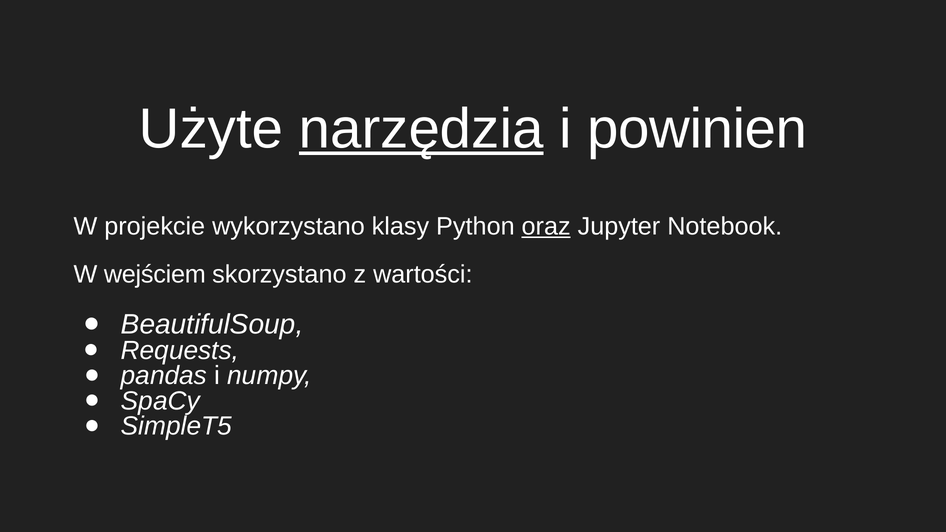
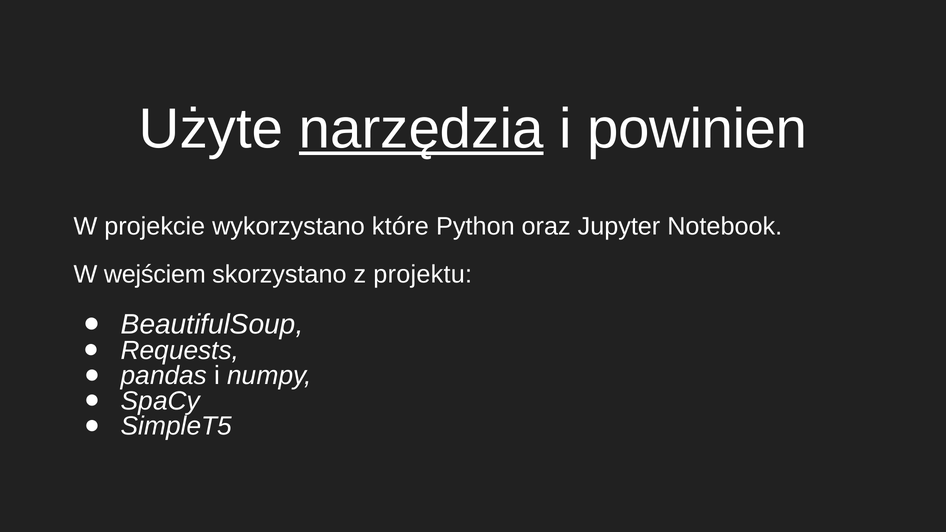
klasy: klasy -> które
oraz underline: present -> none
wartości: wartości -> projektu
